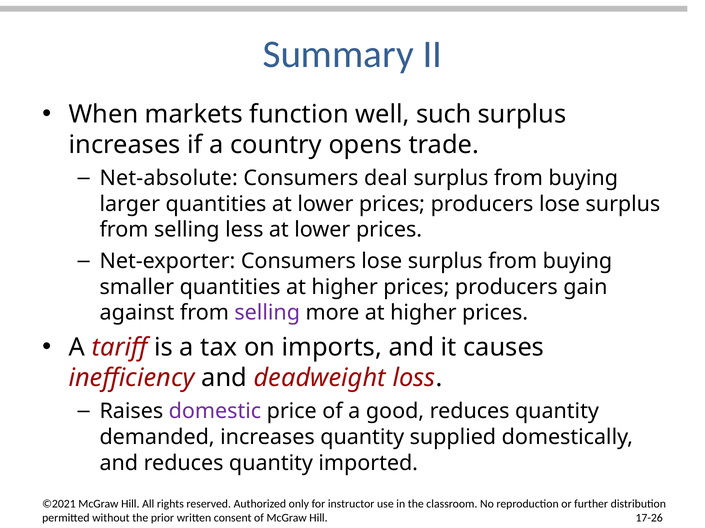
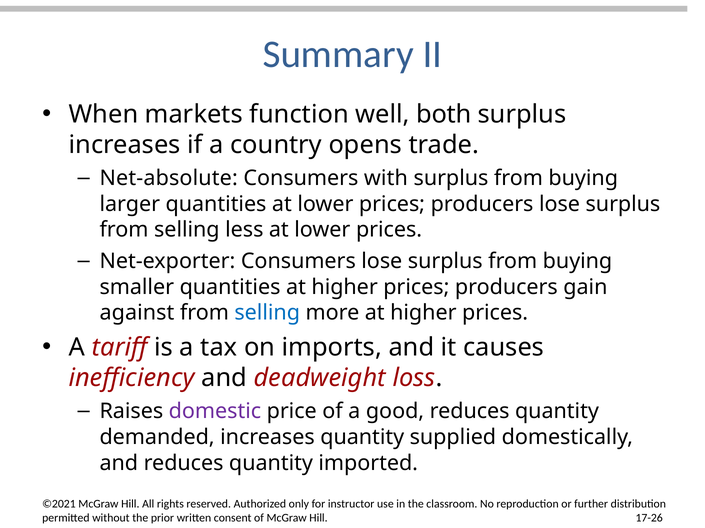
such: such -> both
deal: deal -> with
selling at (267, 313) colour: purple -> blue
